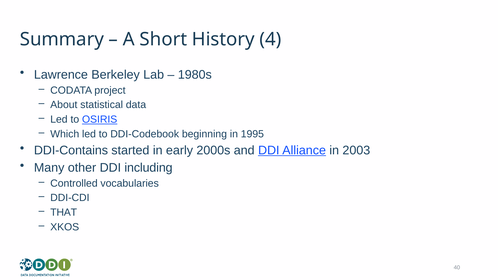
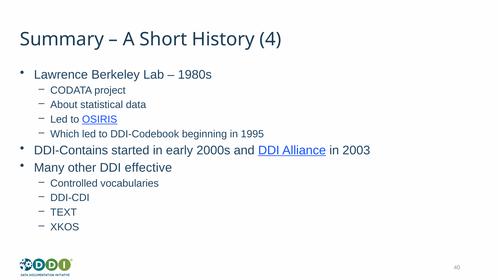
including: including -> effective
THAT: THAT -> TEXT
